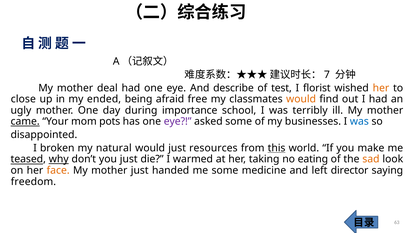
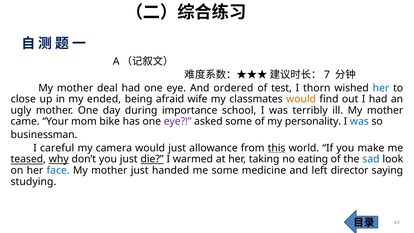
describe: describe -> ordered
florist: florist -> thorn
her at (381, 88) colour: orange -> blue
free: free -> wife
came underline: present -> none
pots: pots -> bike
businesses: businesses -> personality
disappointed: disappointed -> businessman
broken: broken -> careful
natural: natural -> camera
resources: resources -> allowance
die underline: none -> present
sad colour: orange -> blue
face colour: orange -> blue
freedom: freedom -> studying
